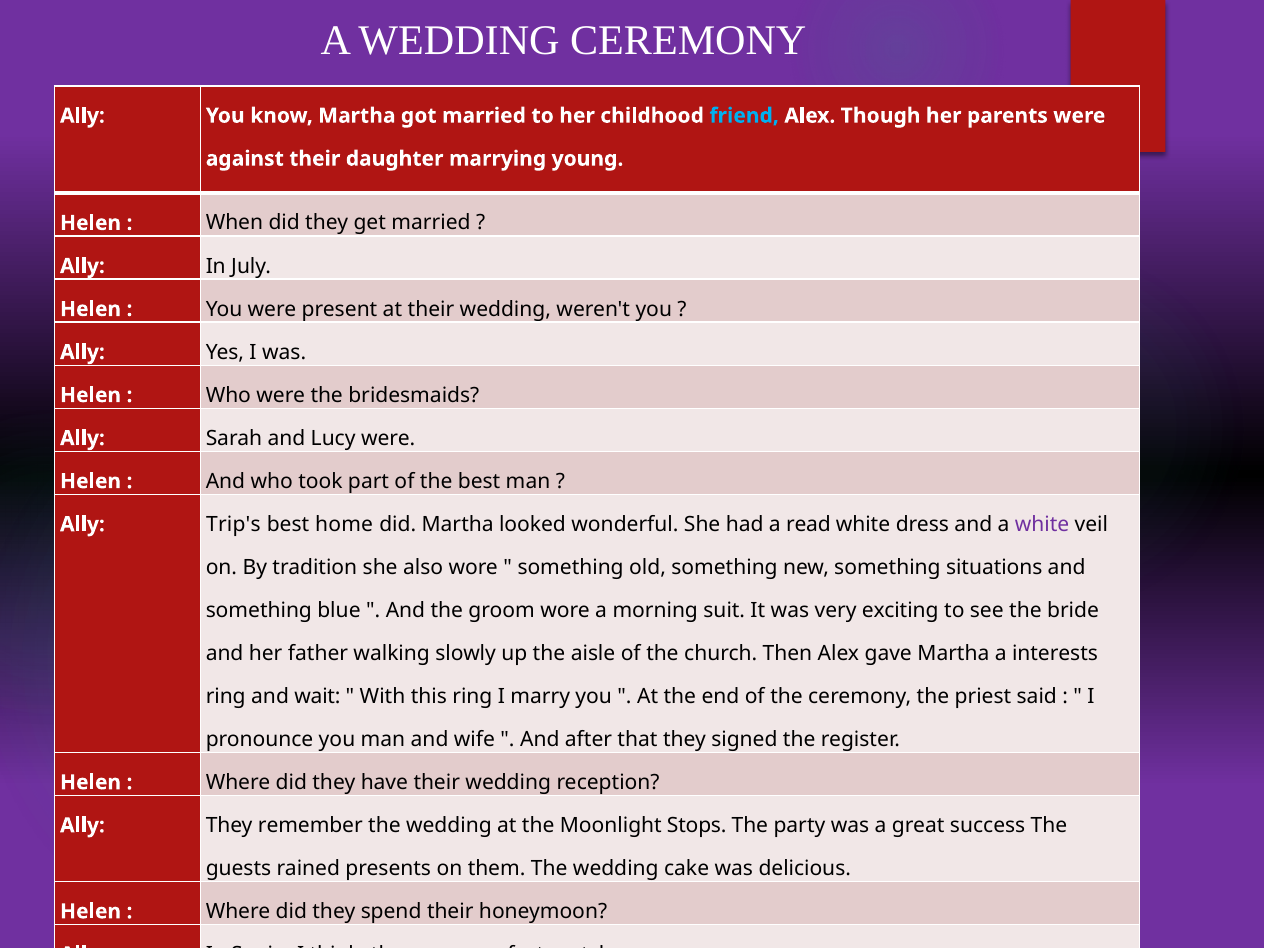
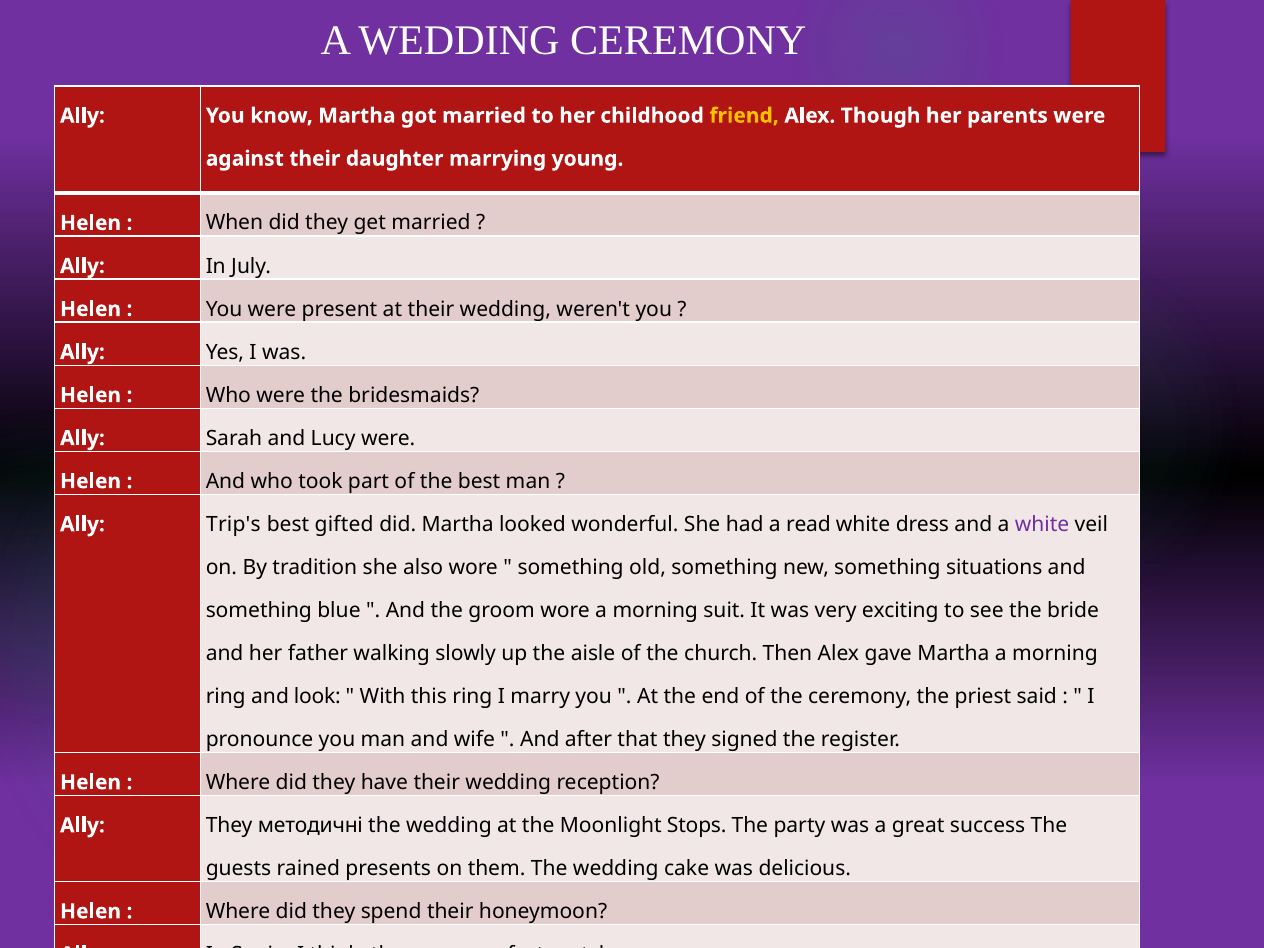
friend colour: light blue -> yellow
home: home -> gifted
Martha a interests: interests -> morning
wait: wait -> look
remember: remember -> методичні
